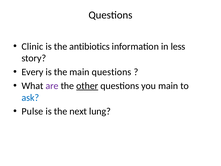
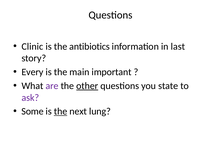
less: less -> last
main questions: questions -> important
you main: main -> state
ask colour: blue -> purple
Pulse: Pulse -> Some
the at (61, 111) underline: none -> present
